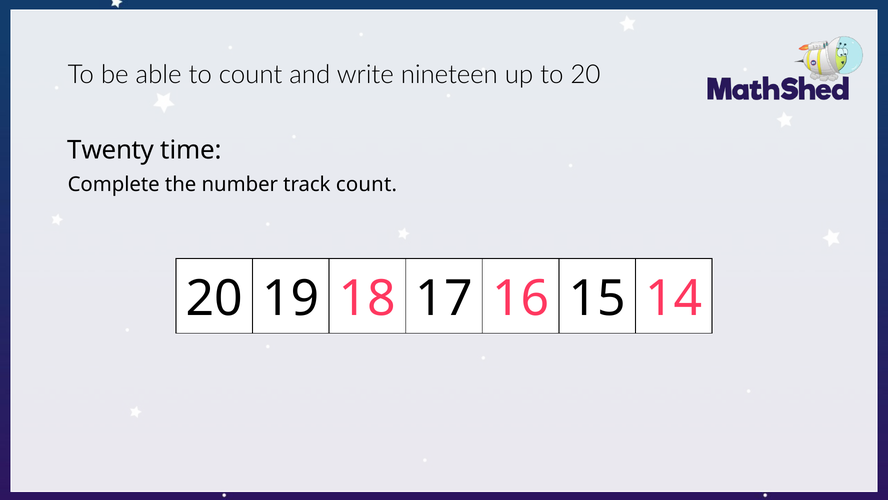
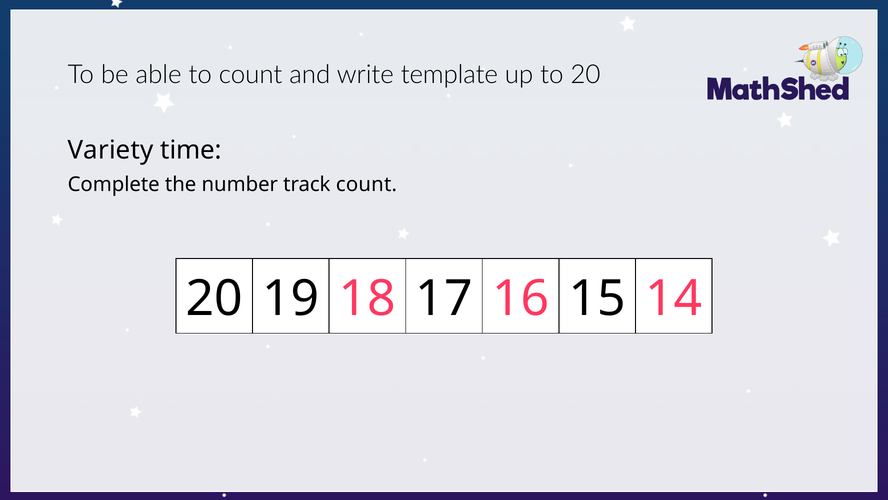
nineteen: nineteen -> template
Twenty: Twenty -> Variety
